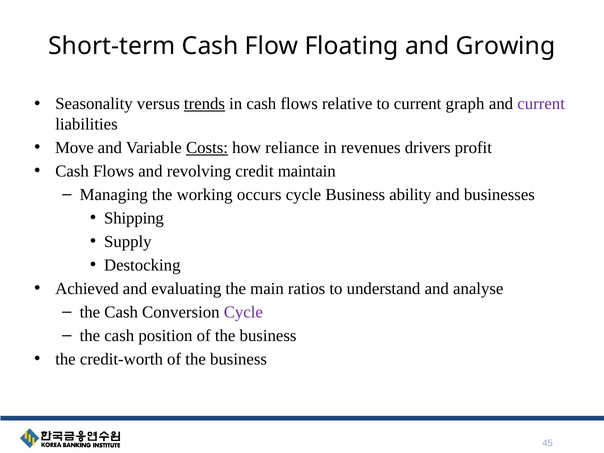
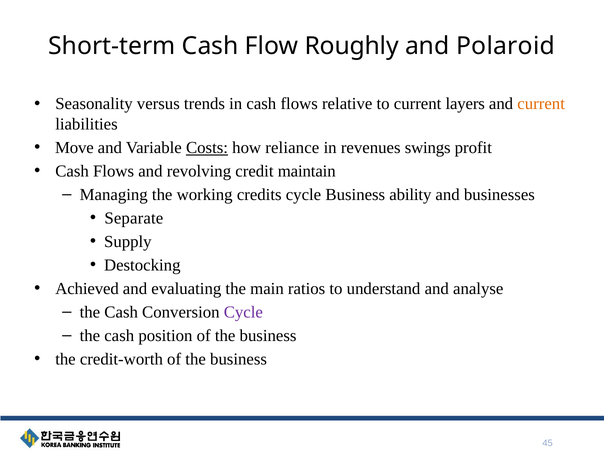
Floating: Floating -> Roughly
Growing: Growing -> Polaroid
trends underline: present -> none
graph: graph -> layers
current at (541, 104) colour: purple -> orange
drivers: drivers -> swings
occurs: occurs -> credits
Shipping: Shipping -> Separate
